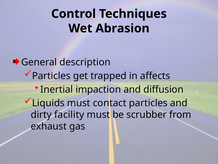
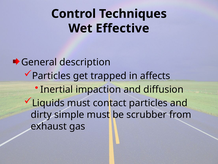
Abrasion: Abrasion -> Effective
facility: facility -> simple
